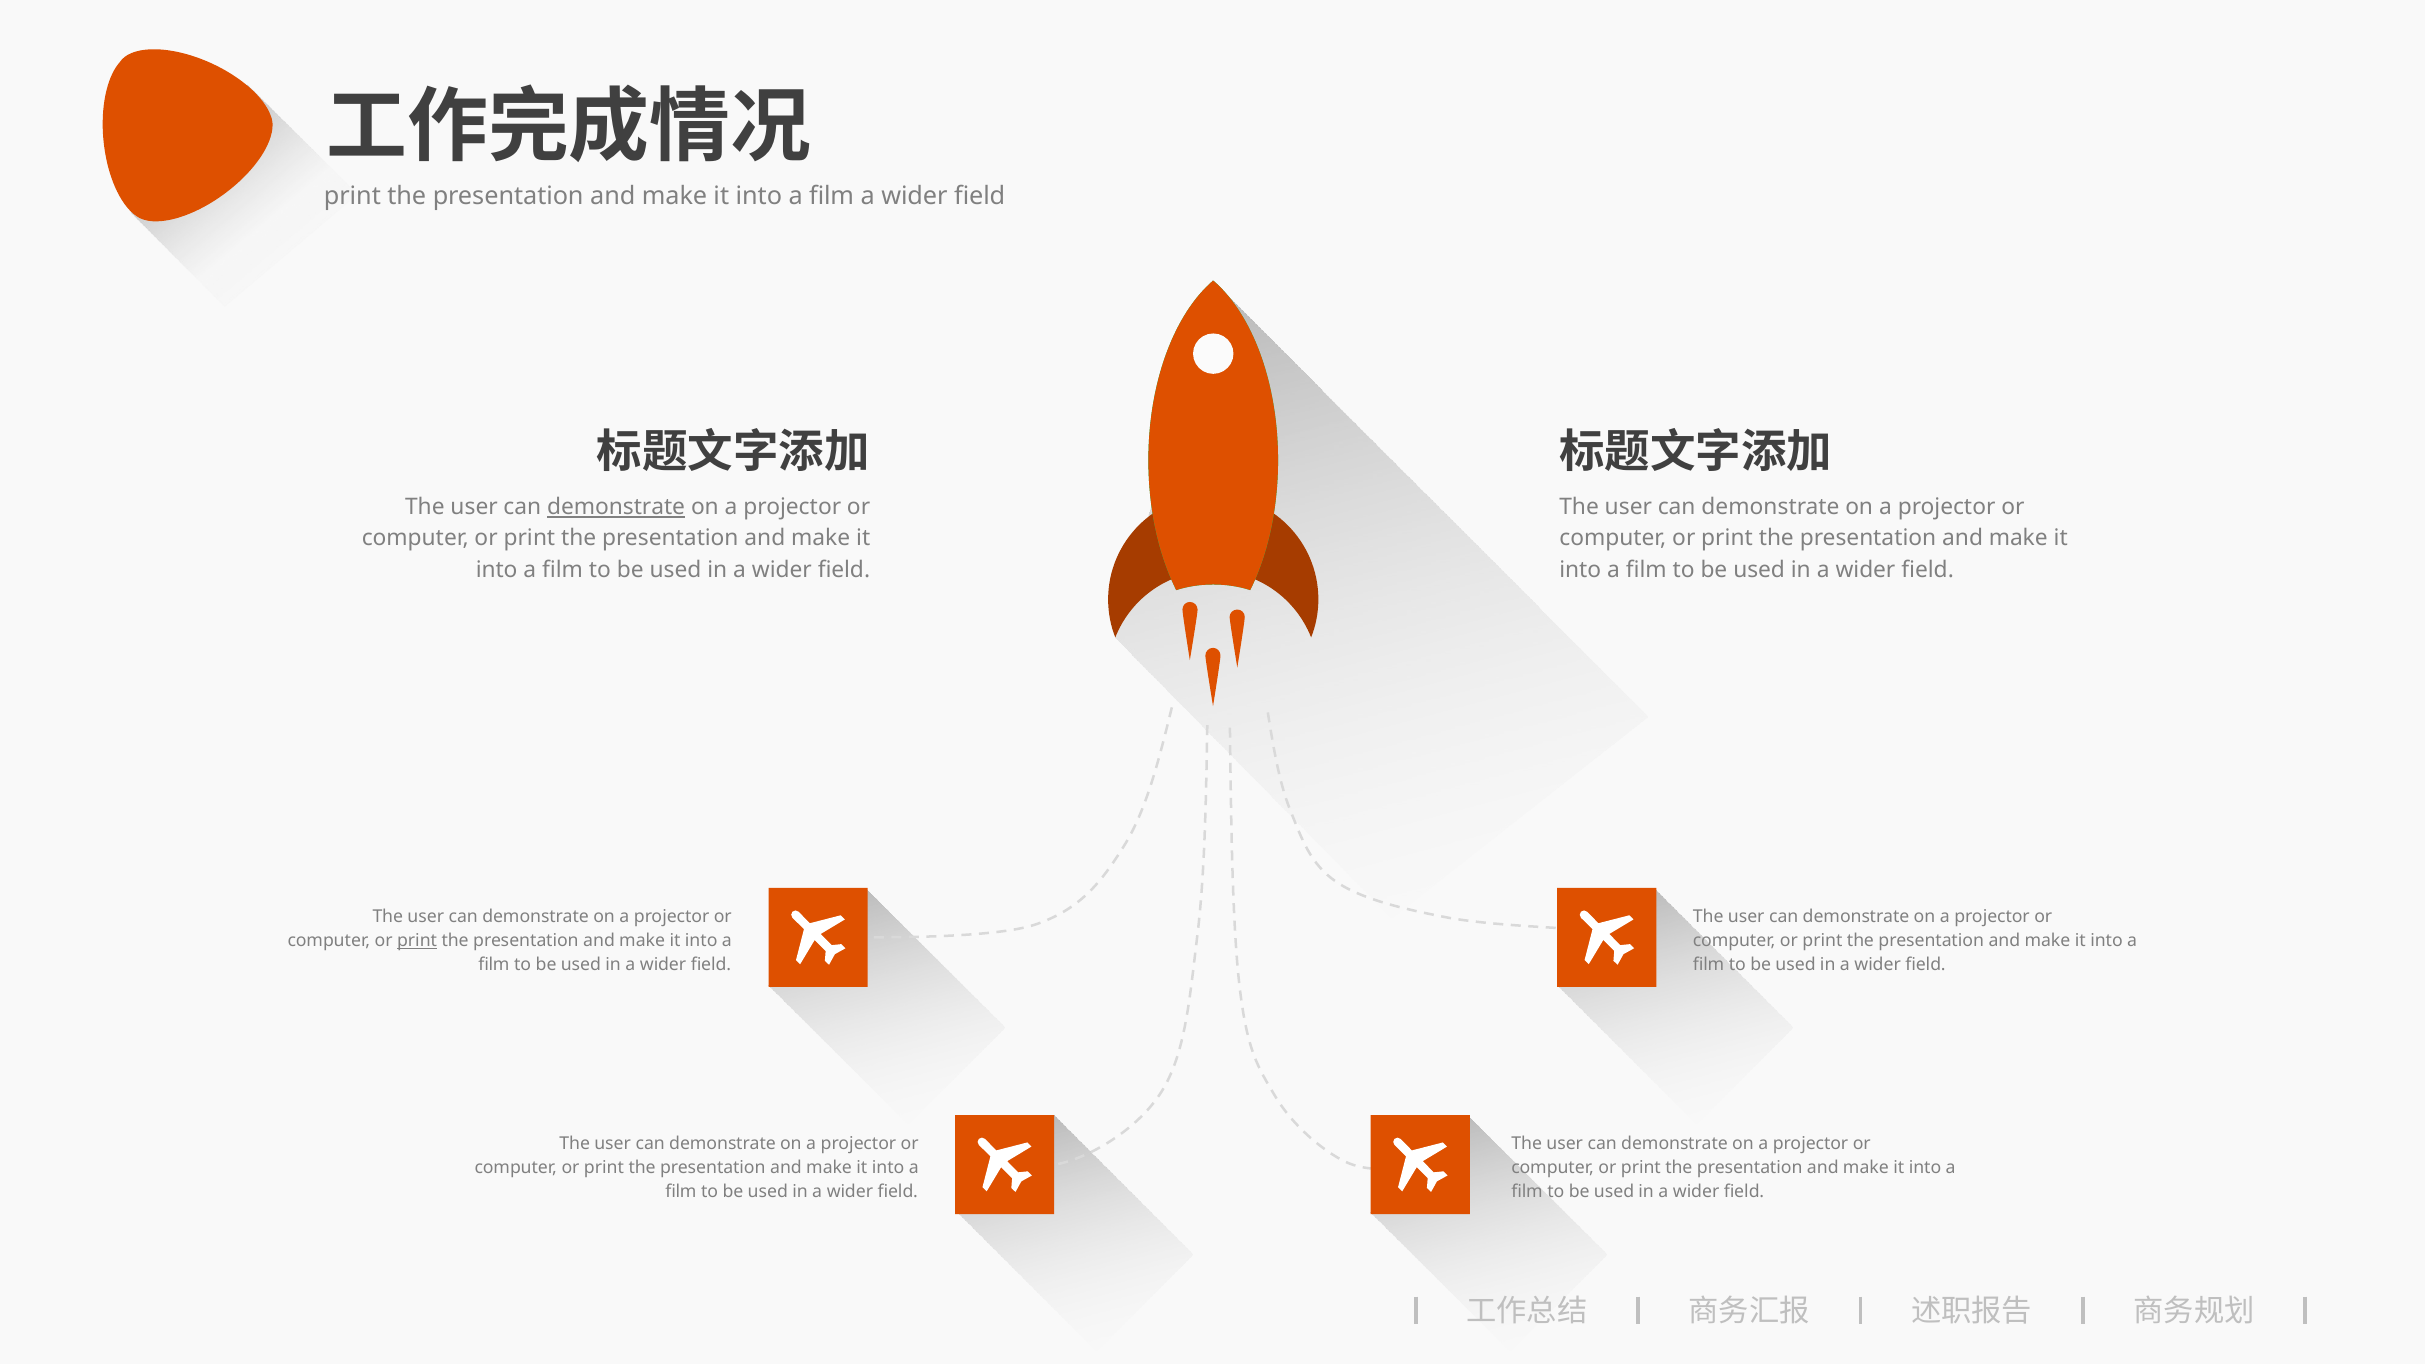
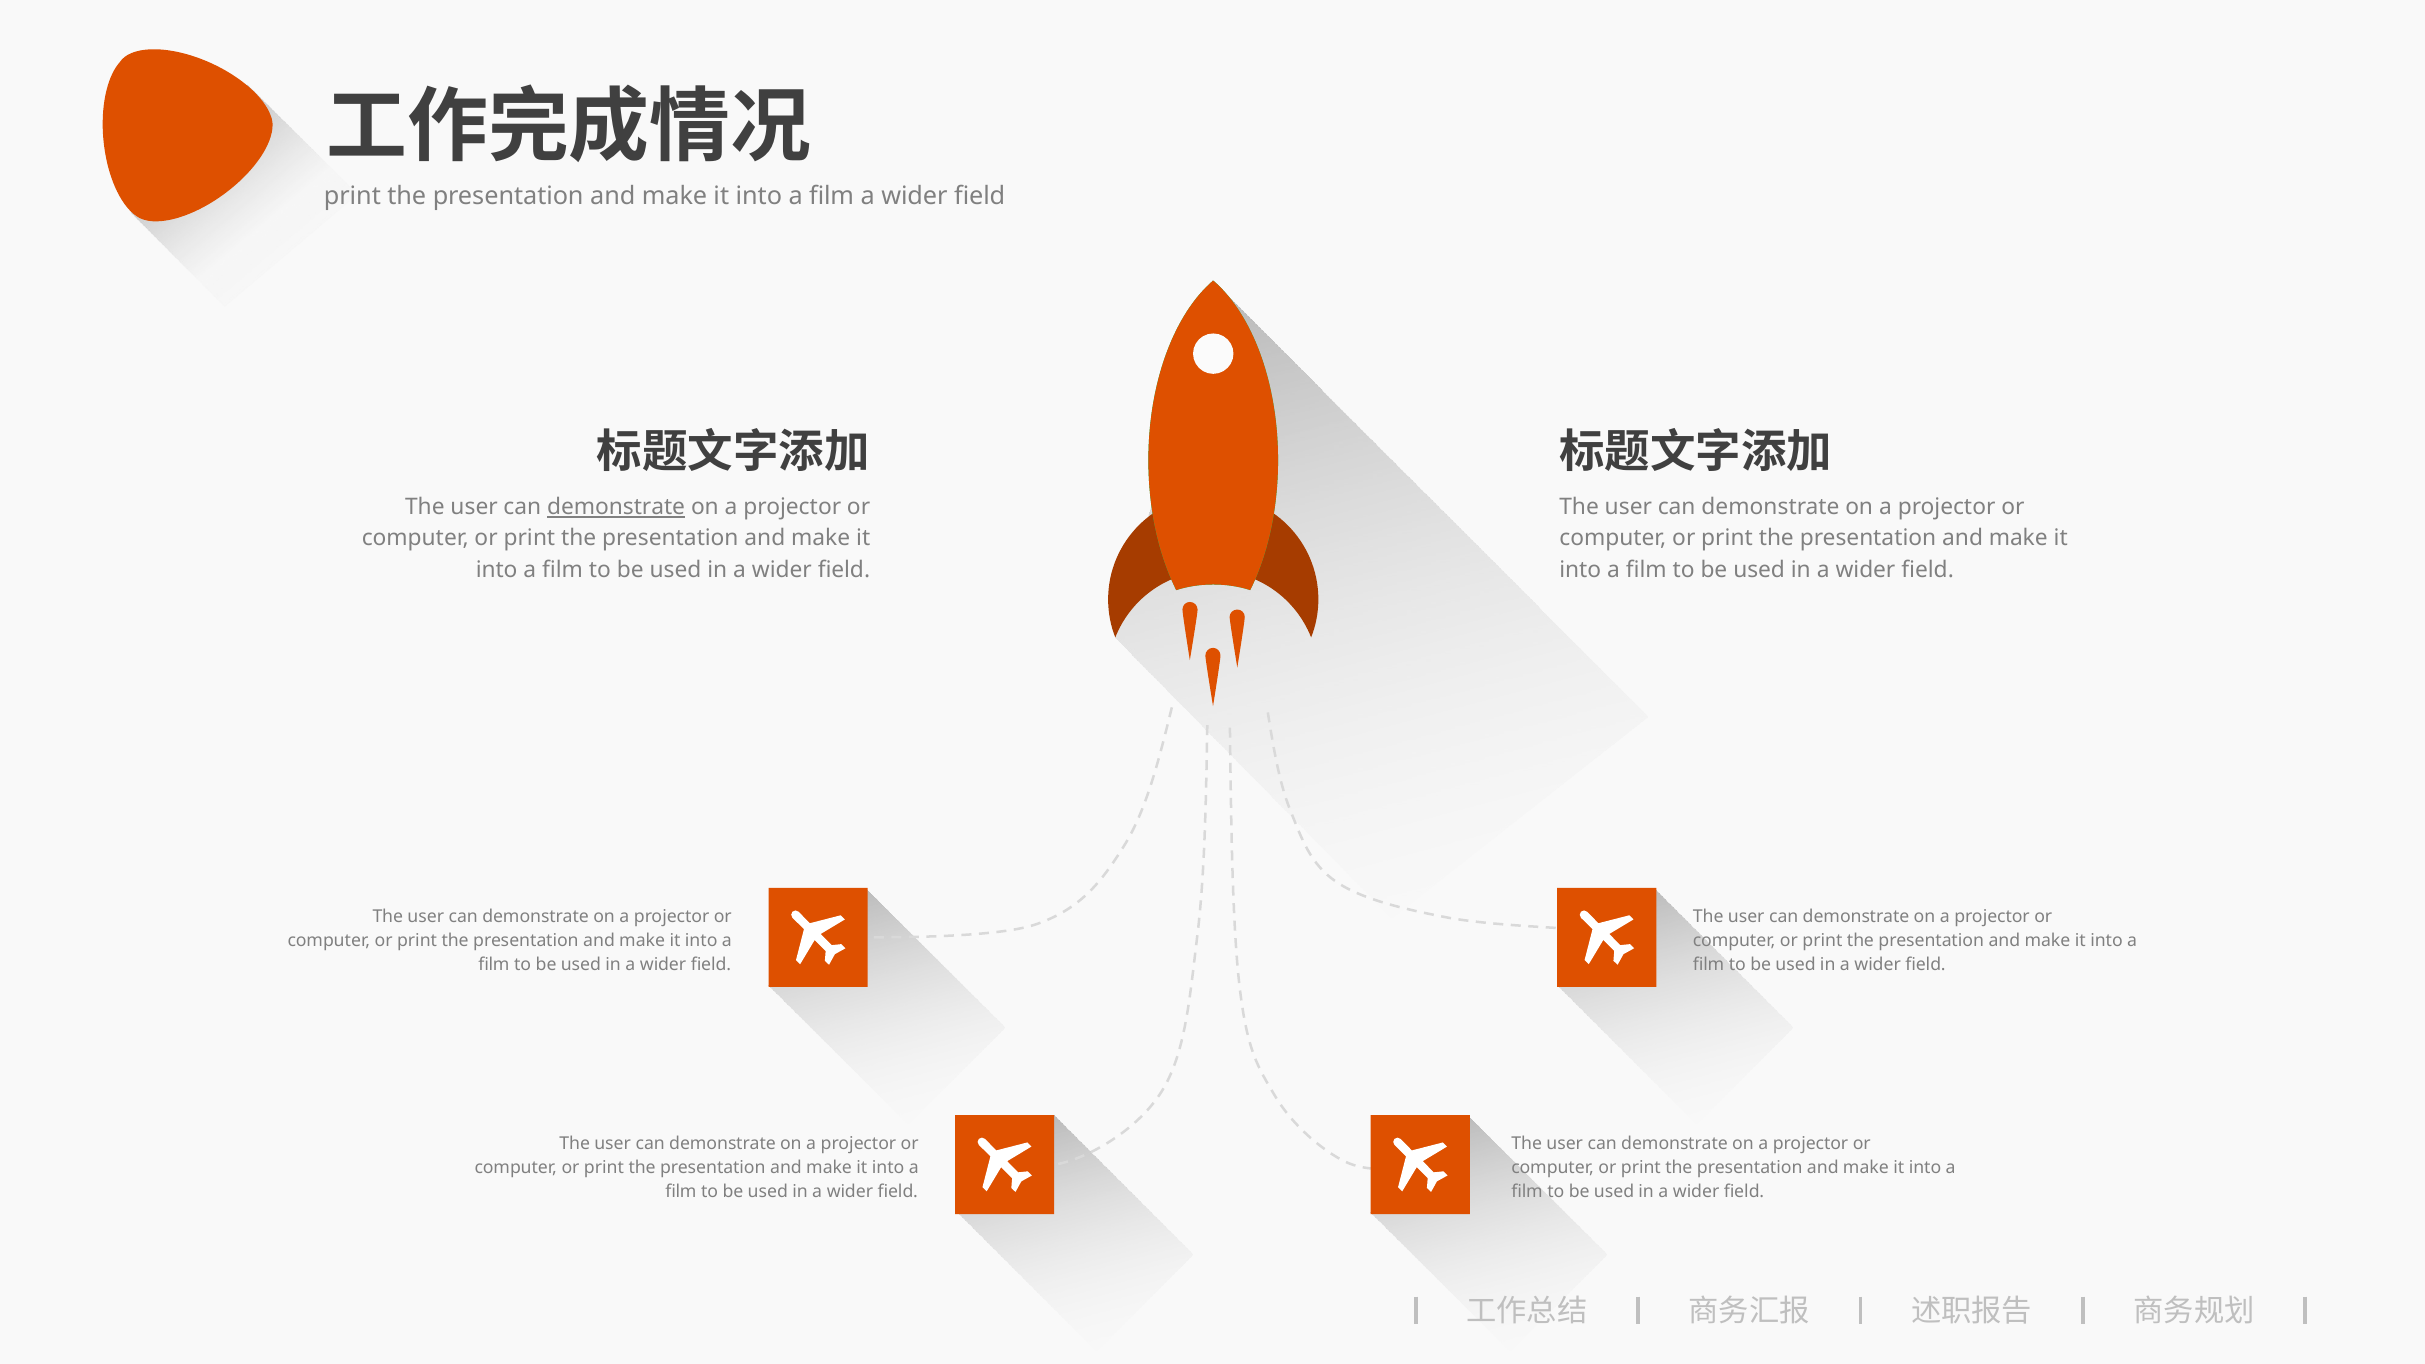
print at (417, 941) underline: present -> none
